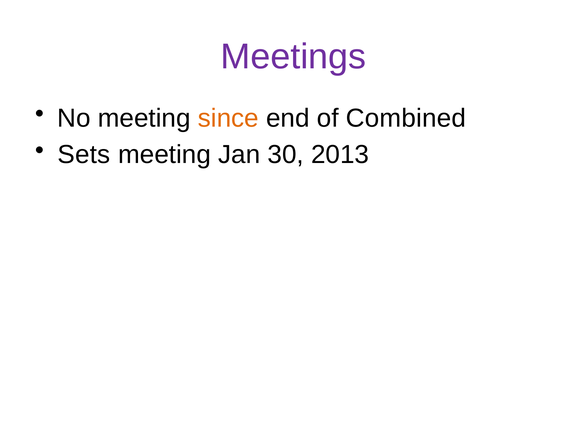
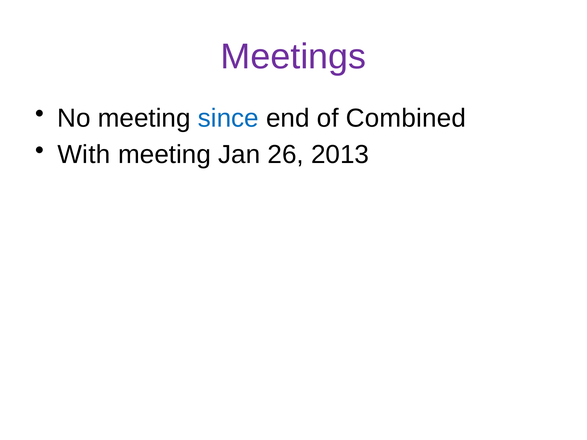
since colour: orange -> blue
Sets: Sets -> With
30: 30 -> 26
